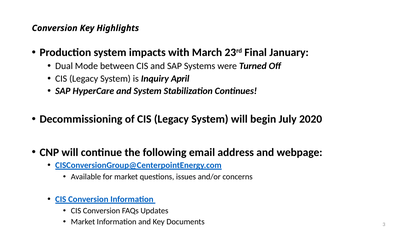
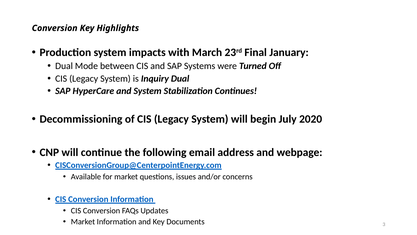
Inquiry April: April -> Dual
